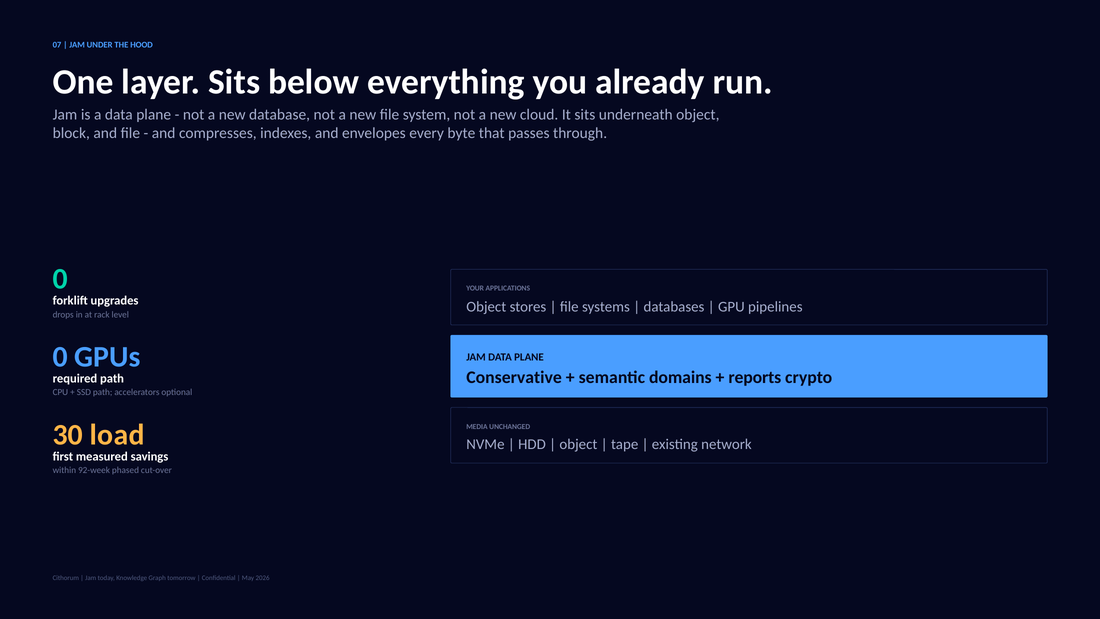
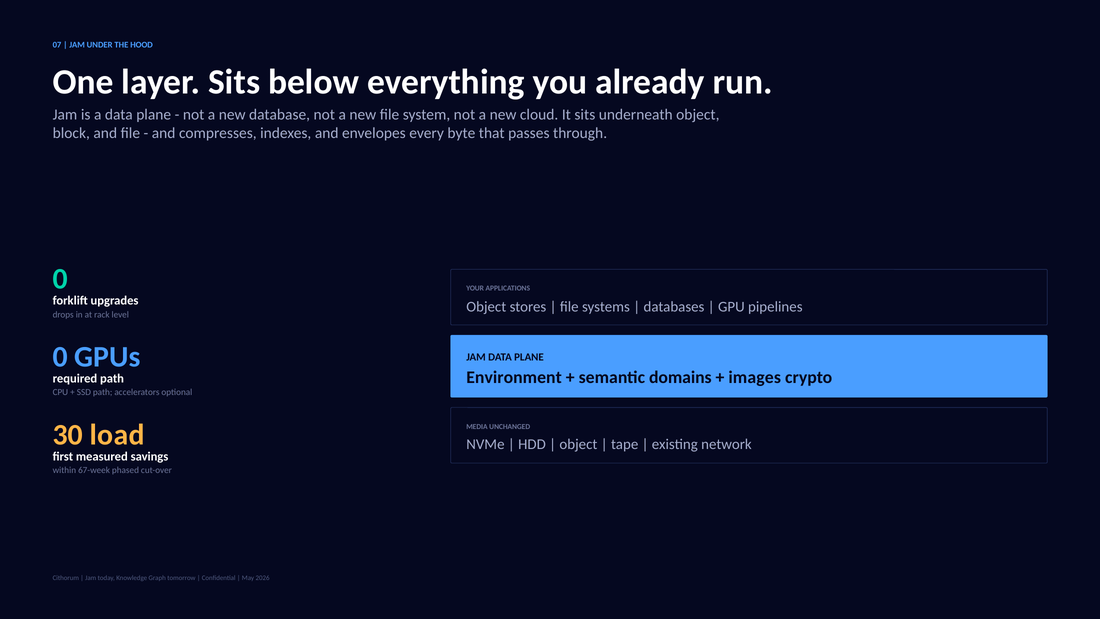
Conservative: Conservative -> Environment
reports: reports -> images
92-week: 92-week -> 67-week
